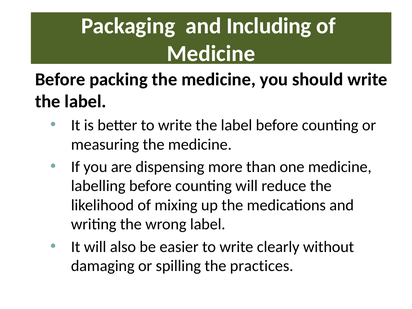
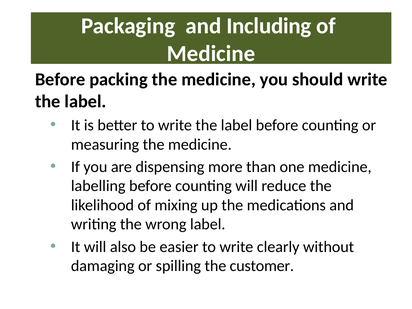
practices: practices -> customer
